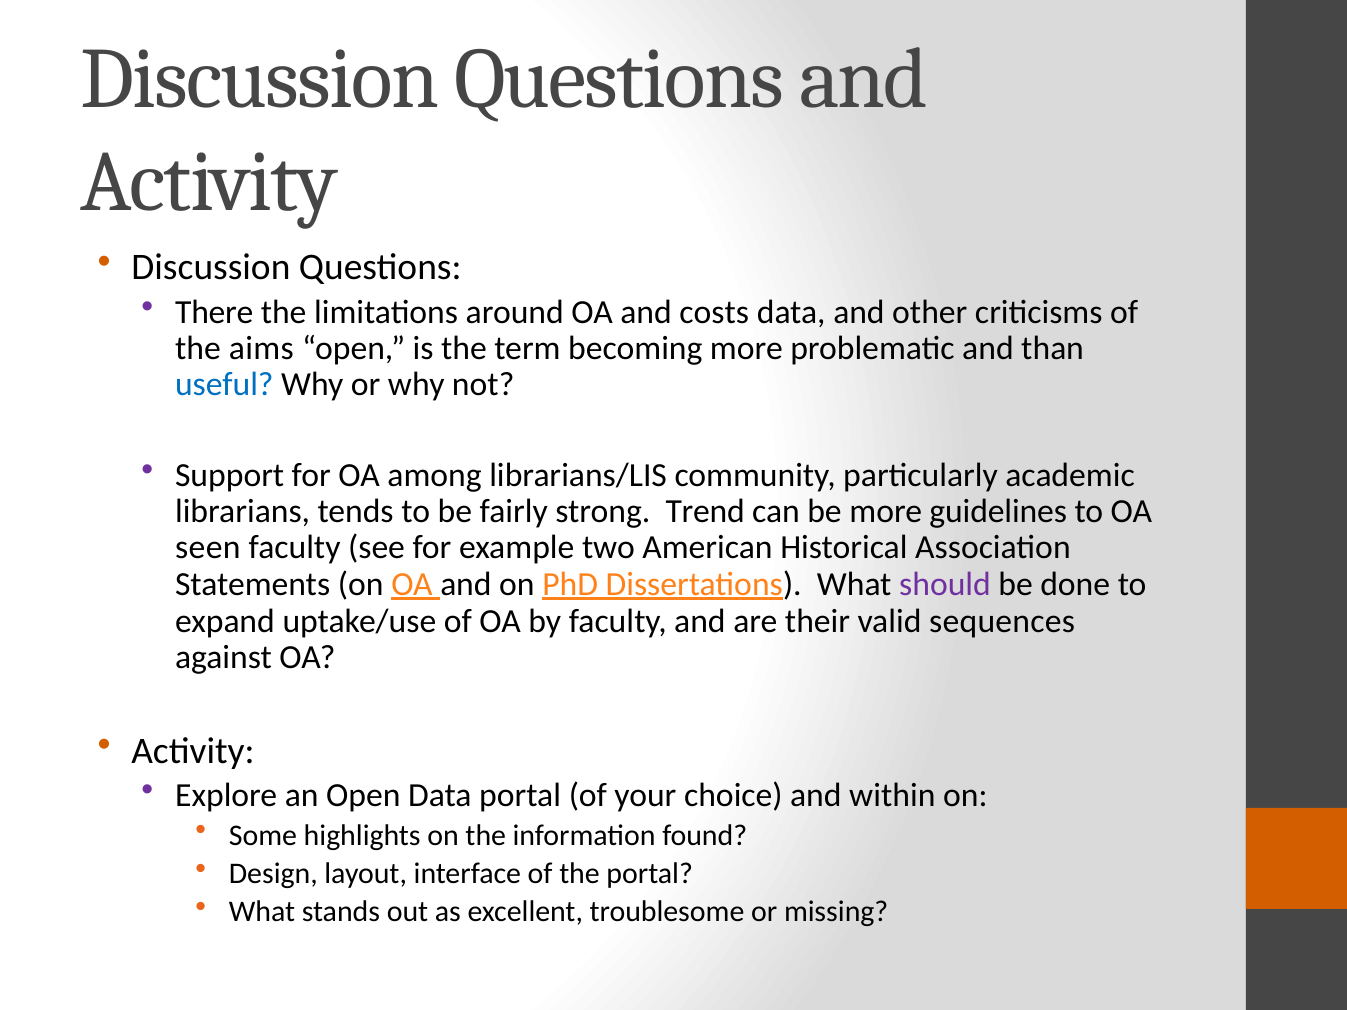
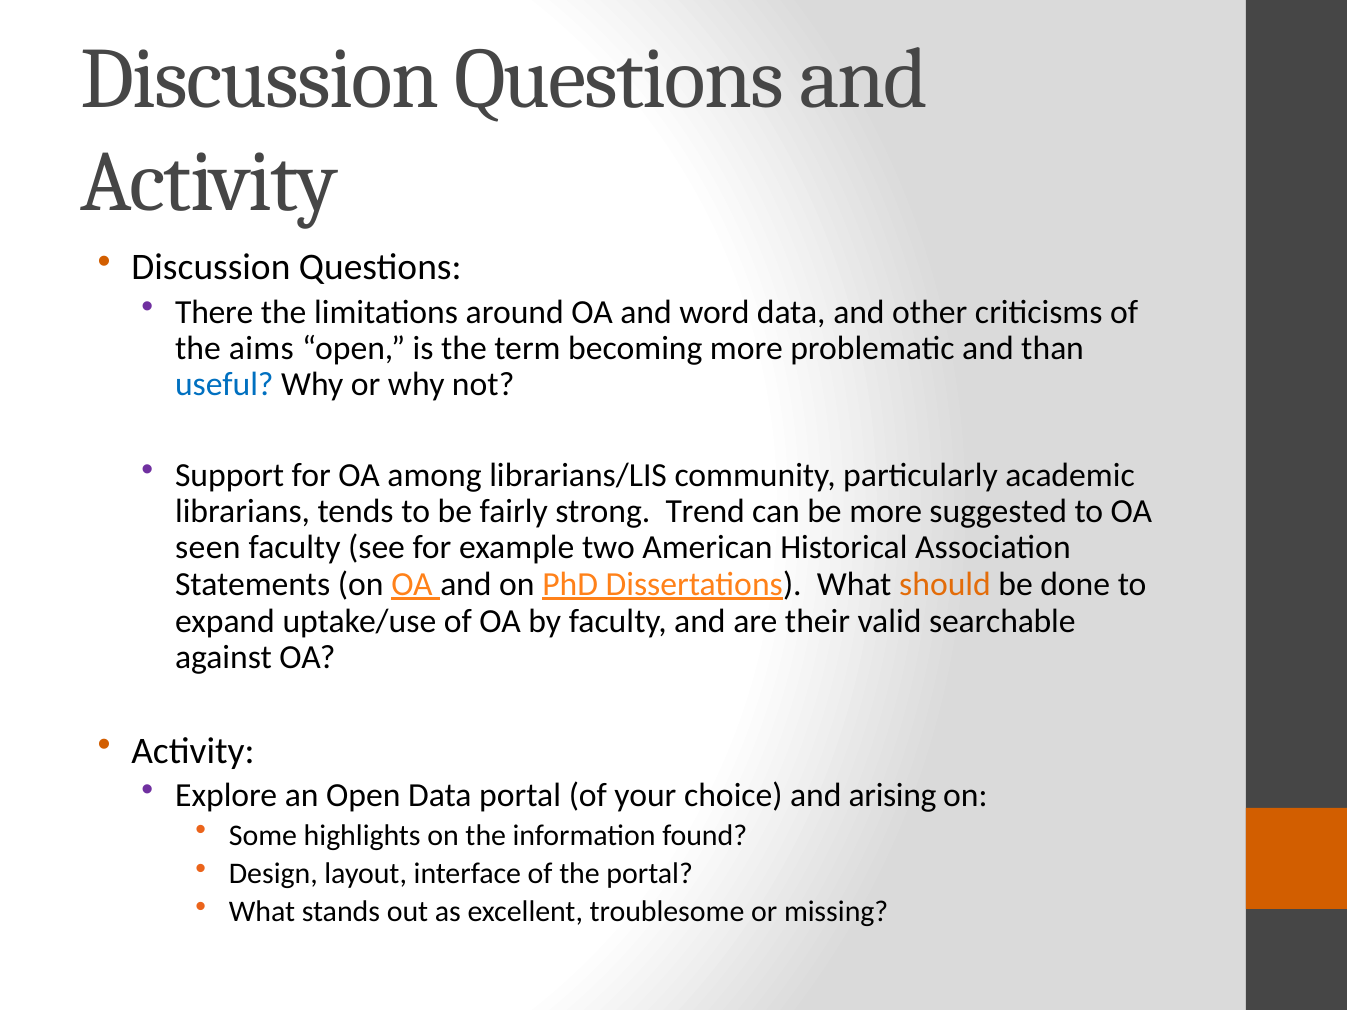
costs: costs -> word
guidelines: guidelines -> suggested
should colour: purple -> orange
sequences: sequences -> searchable
within: within -> arising
